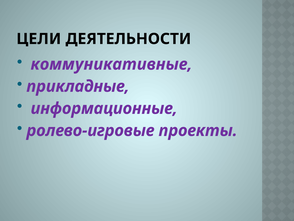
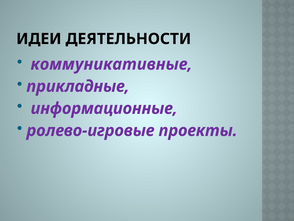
ЦЕЛИ: ЦЕЛИ -> ИДЕИ
